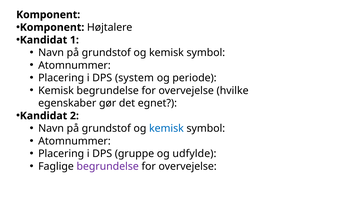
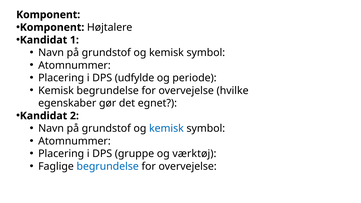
system: system -> udfylde
udfylde: udfylde -> værktøj
begrundelse at (108, 166) colour: purple -> blue
